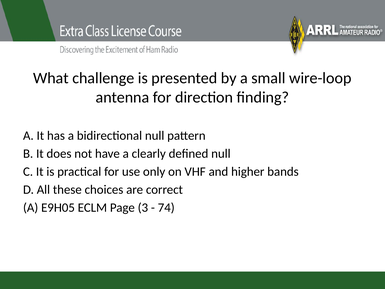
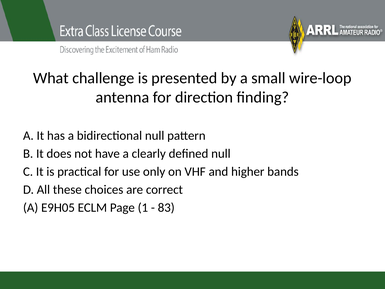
3: 3 -> 1
74: 74 -> 83
